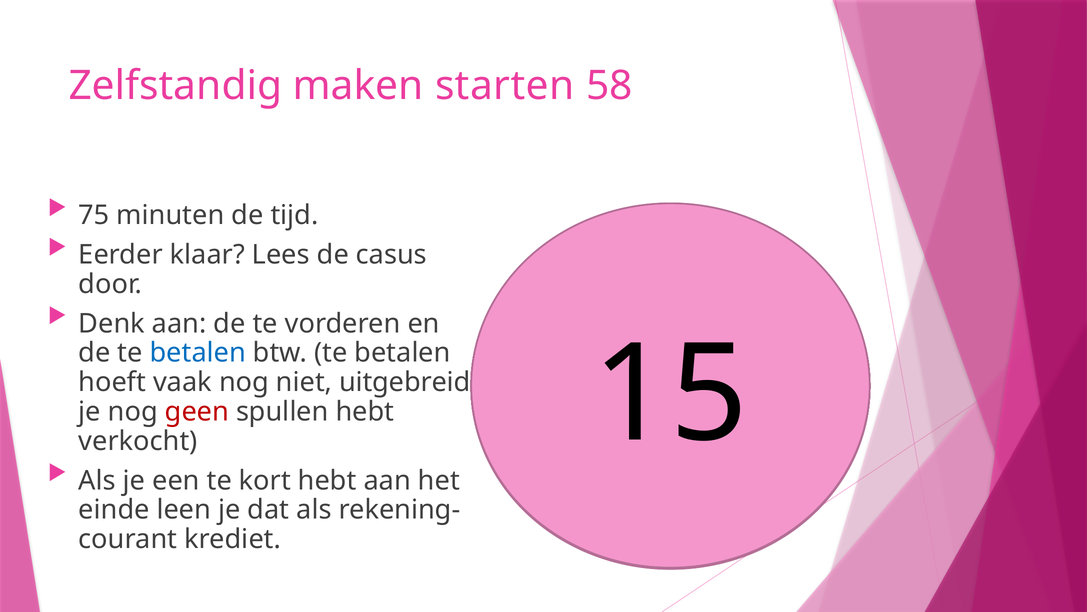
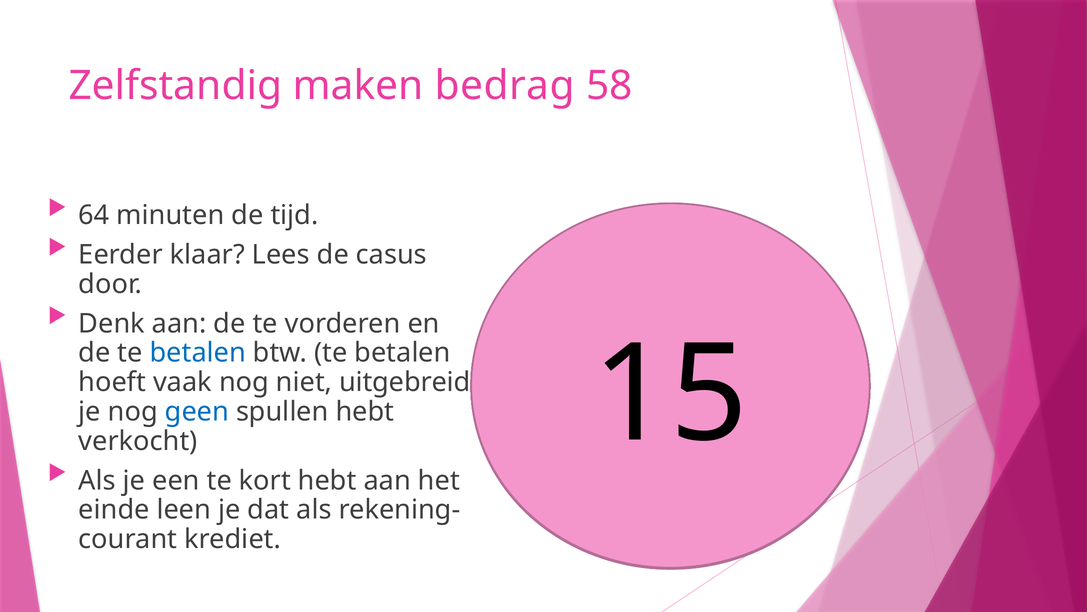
starten: starten -> bedrag
75: 75 -> 64
geen colour: red -> blue
